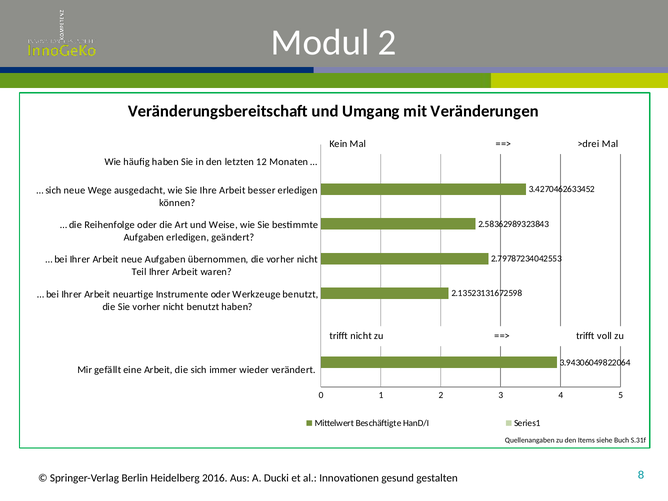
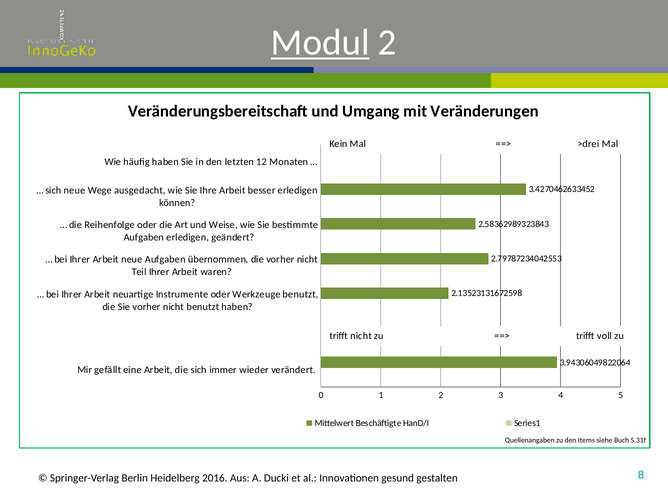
Modul underline: none -> present
